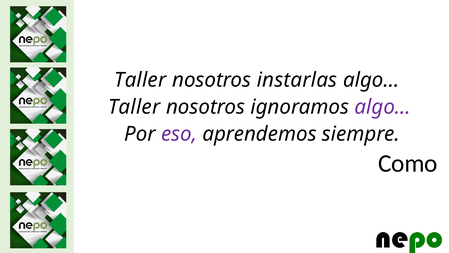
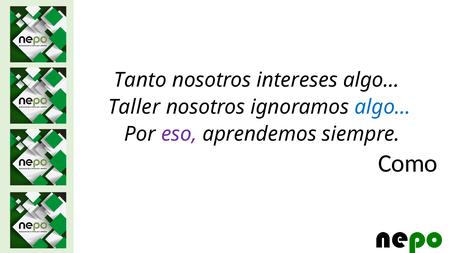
Taller at (140, 80): Taller -> Tanto
instarlas: instarlas -> intereses
algo… at (383, 107) colour: purple -> blue
